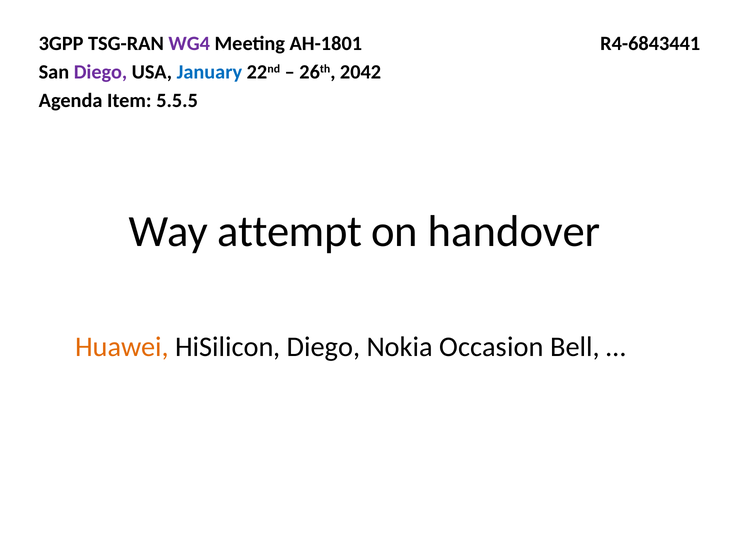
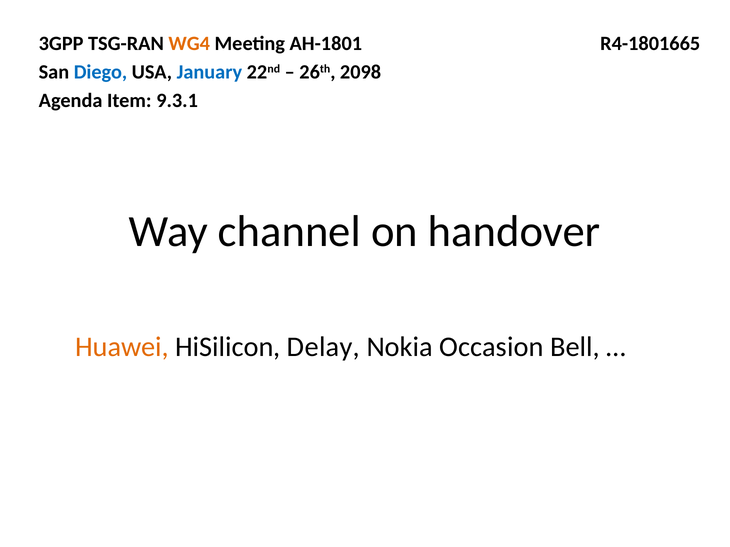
WG4 colour: purple -> orange
R4-6843441: R4-6843441 -> R4-1801665
Diego at (100, 72) colour: purple -> blue
2042: 2042 -> 2098
5.5.5: 5.5.5 -> 9.3.1
attempt: attempt -> channel
HiSilicon Diego: Diego -> Delay
